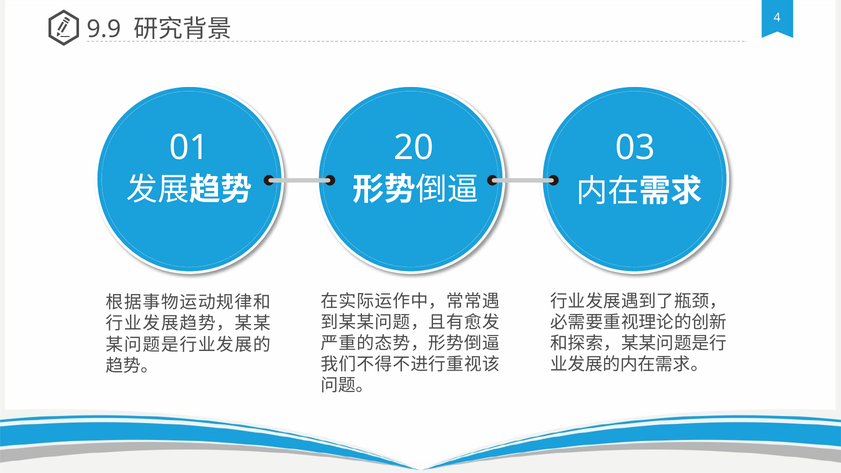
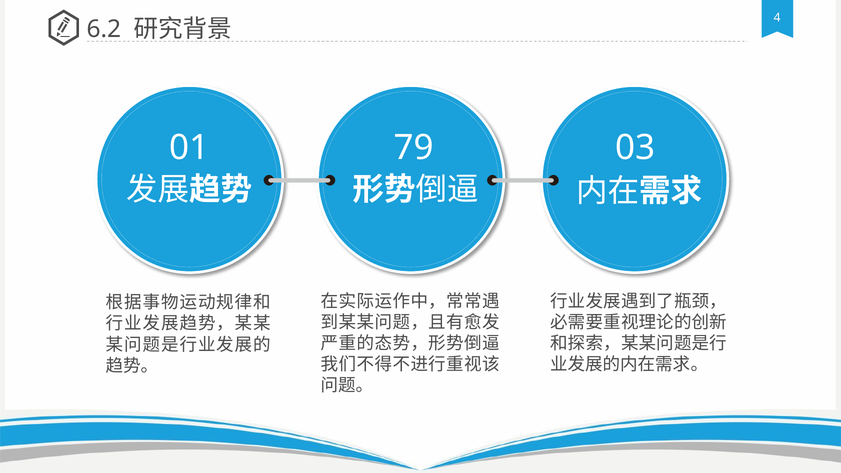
9.9: 9.9 -> 6.2
20: 20 -> 79
